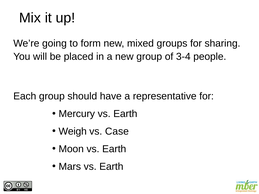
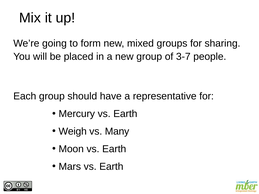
3-4: 3-4 -> 3-7
Case: Case -> Many
